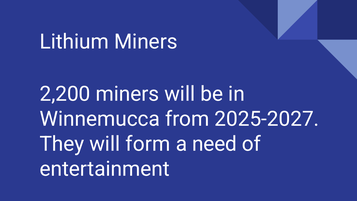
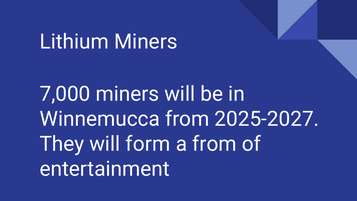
2,200: 2,200 -> 7,000
a need: need -> from
